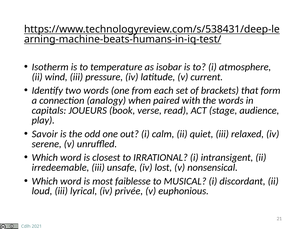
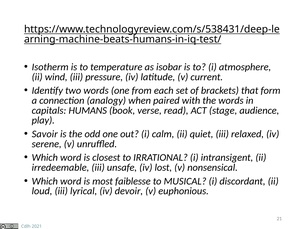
JOUEURS: JOUEURS -> HUMANS
privée: privée -> devoir
